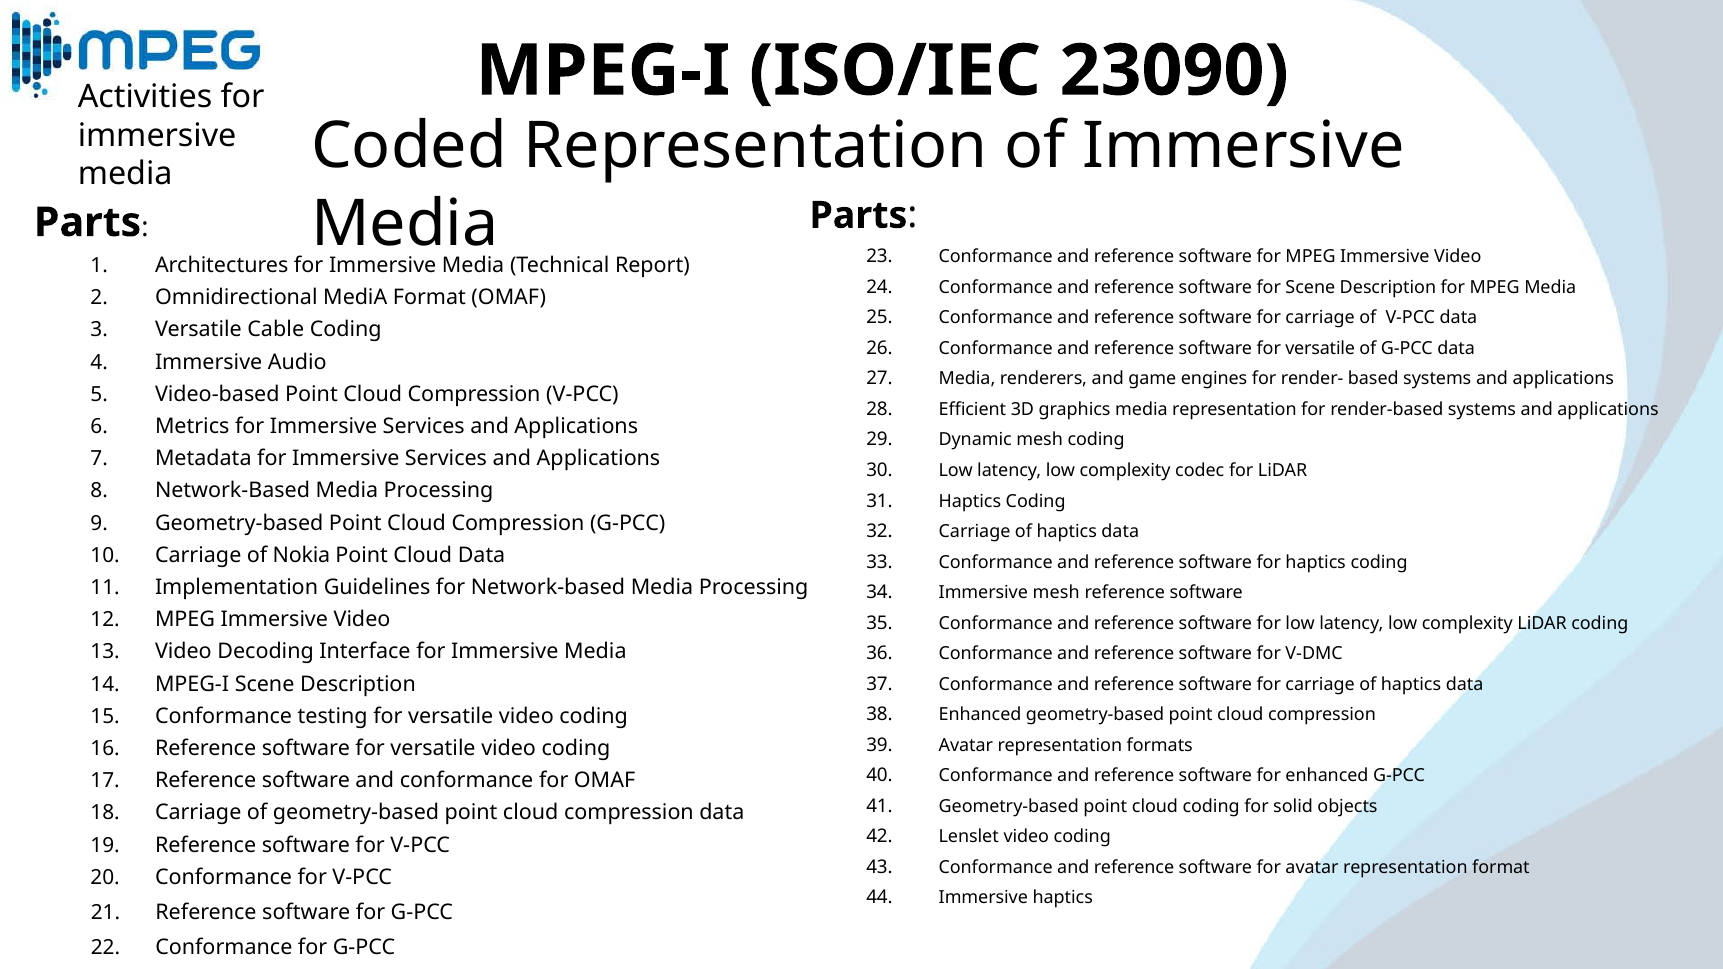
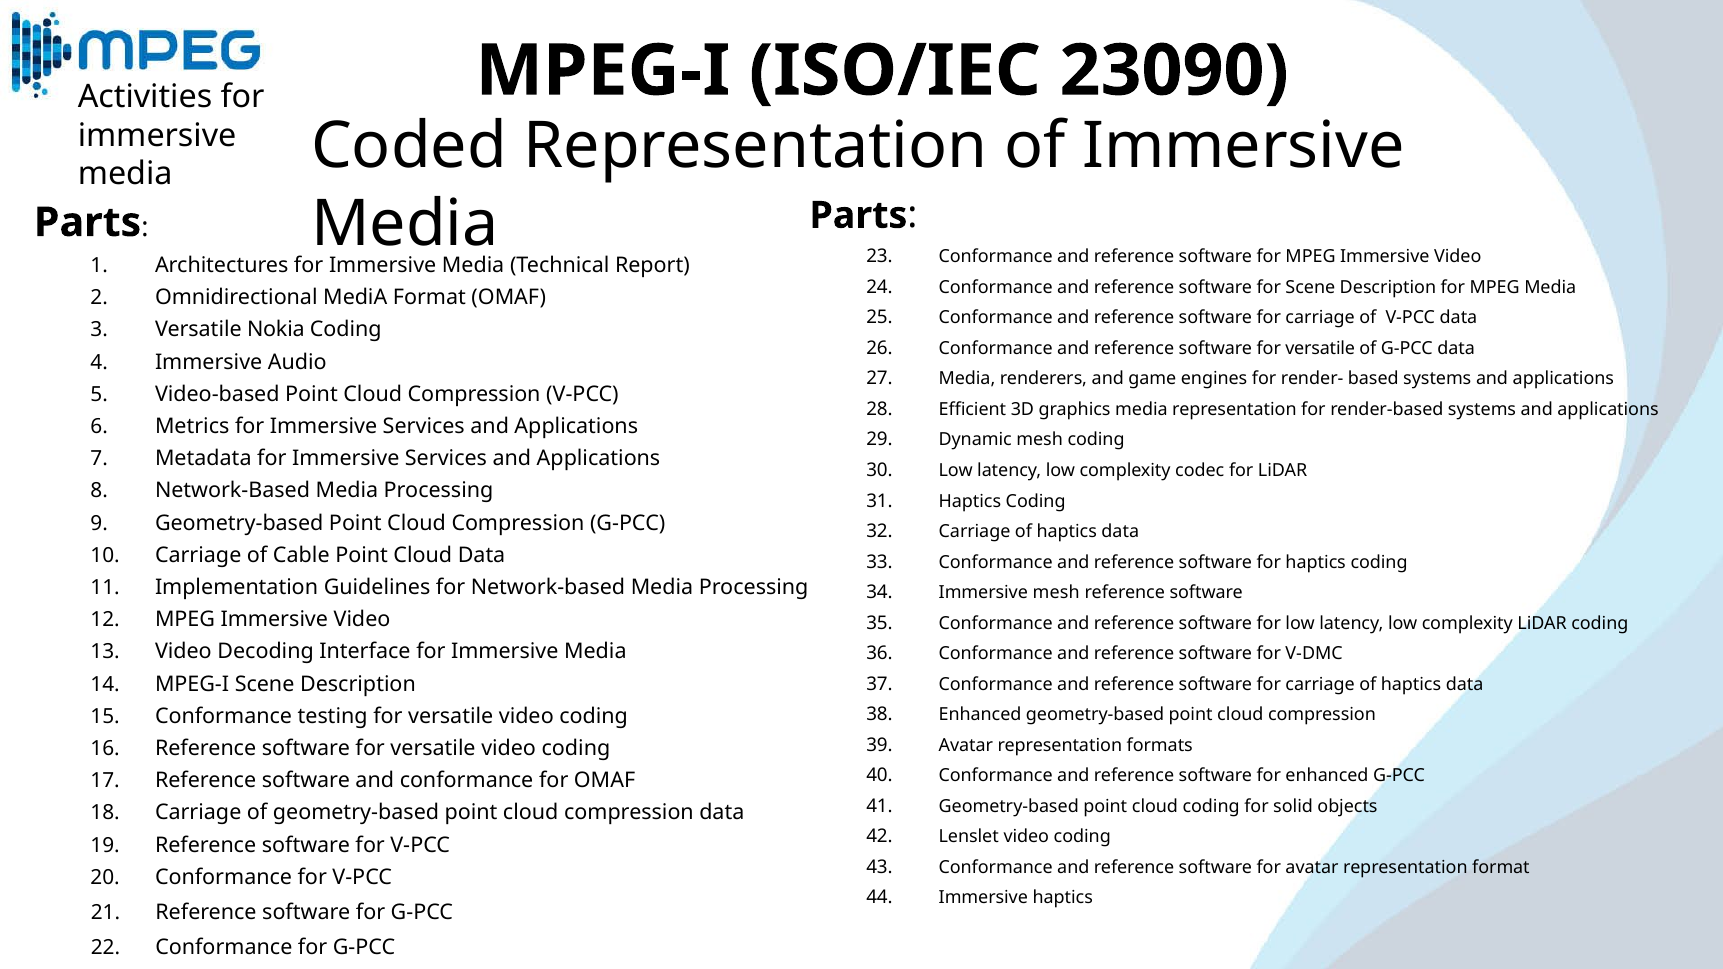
Cable: Cable -> Nokia
Nokia: Nokia -> Cable
